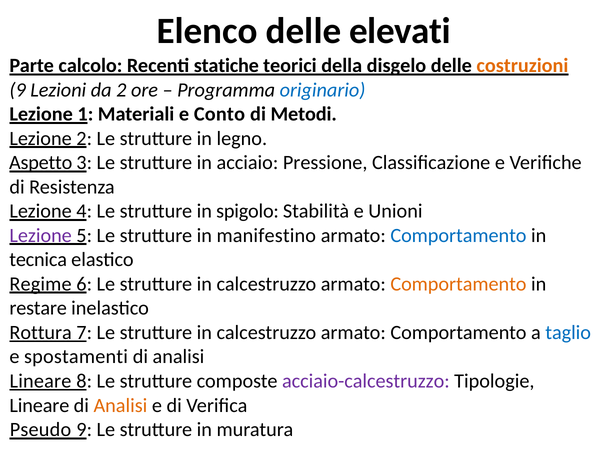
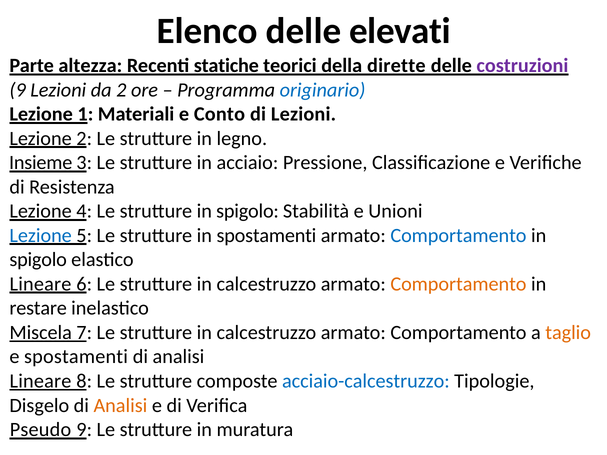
calcolo: calcolo -> altezza
disgelo: disgelo -> dirette
costruzioni colour: orange -> purple
di Metodi: Metodi -> Lezioni
Aspetto: Aspetto -> Insieme
Lezione at (41, 236) colour: purple -> blue
in manifestino: manifestino -> spostamenti
tecnica at (38, 260): tecnica -> spigolo
Regime at (41, 284): Regime -> Lineare
Rottura: Rottura -> Miscela
taglio colour: blue -> orange
acciaio-calcestruzzo colour: purple -> blue
Lineare at (39, 406): Lineare -> Disgelo
